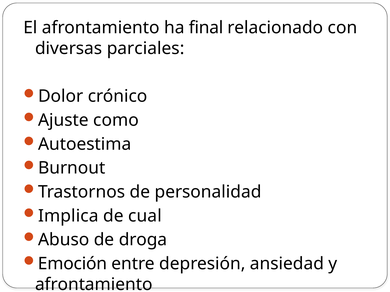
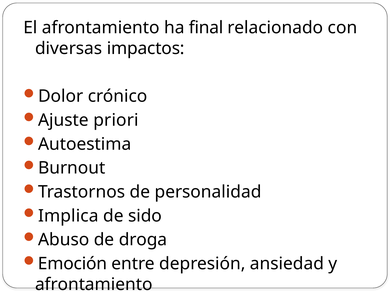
parciales: parciales -> impactos
como: como -> priori
cual: cual -> sido
